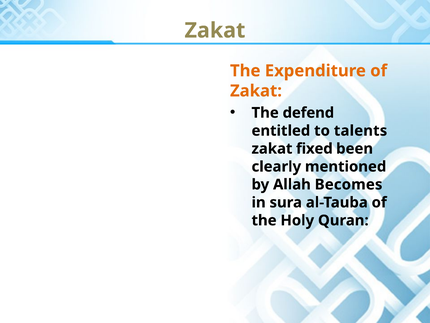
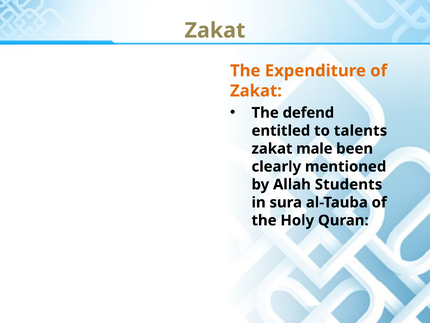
fixed: fixed -> male
Becomes: Becomes -> Students
